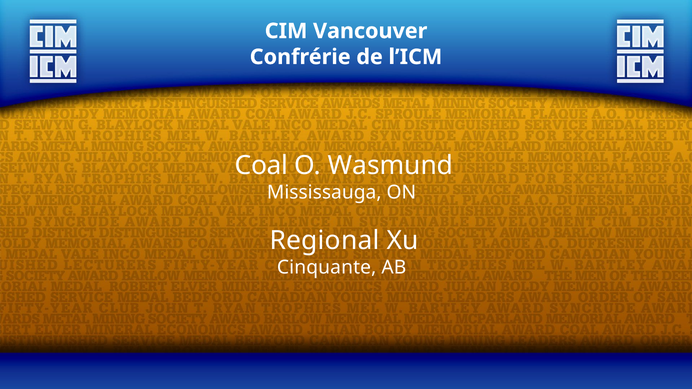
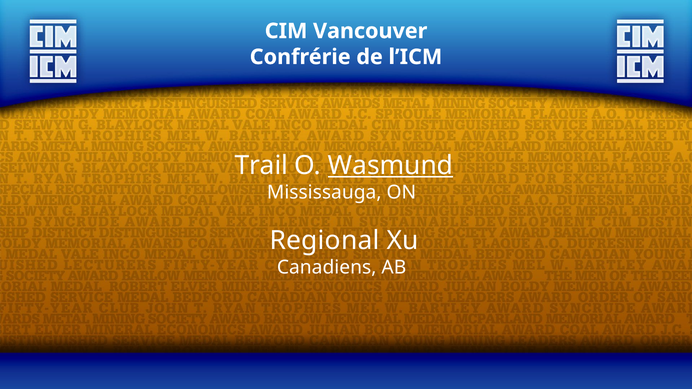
Coal: Coal -> Trail
Wasmund underline: none -> present
Cinquante: Cinquante -> Canadiens
